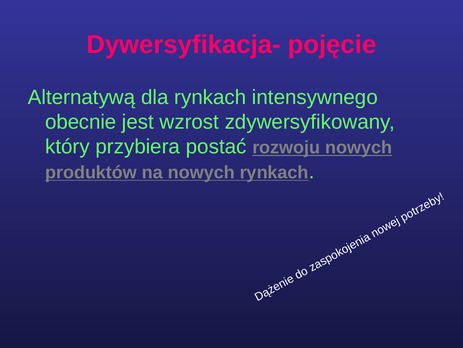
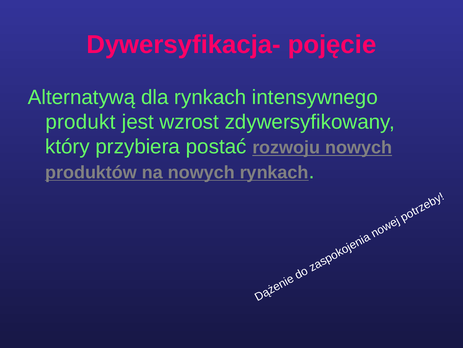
obecnie: obecnie -> produkt
